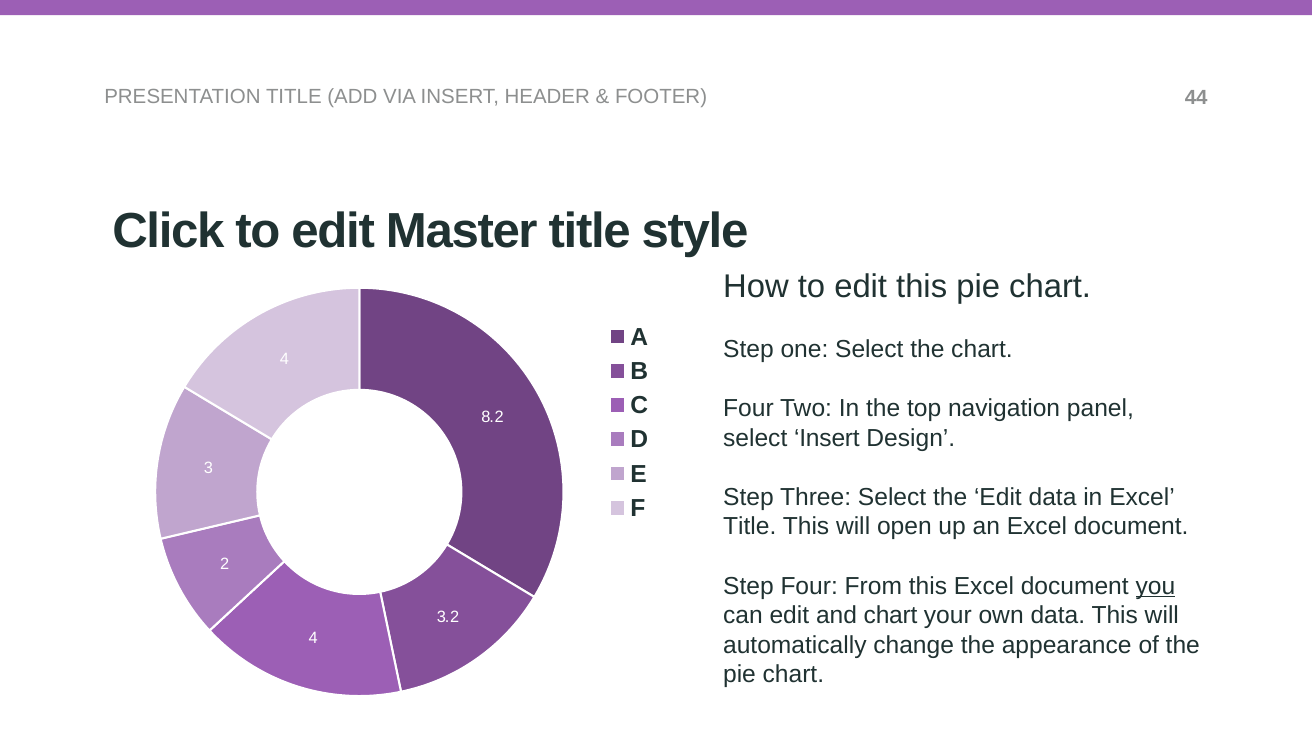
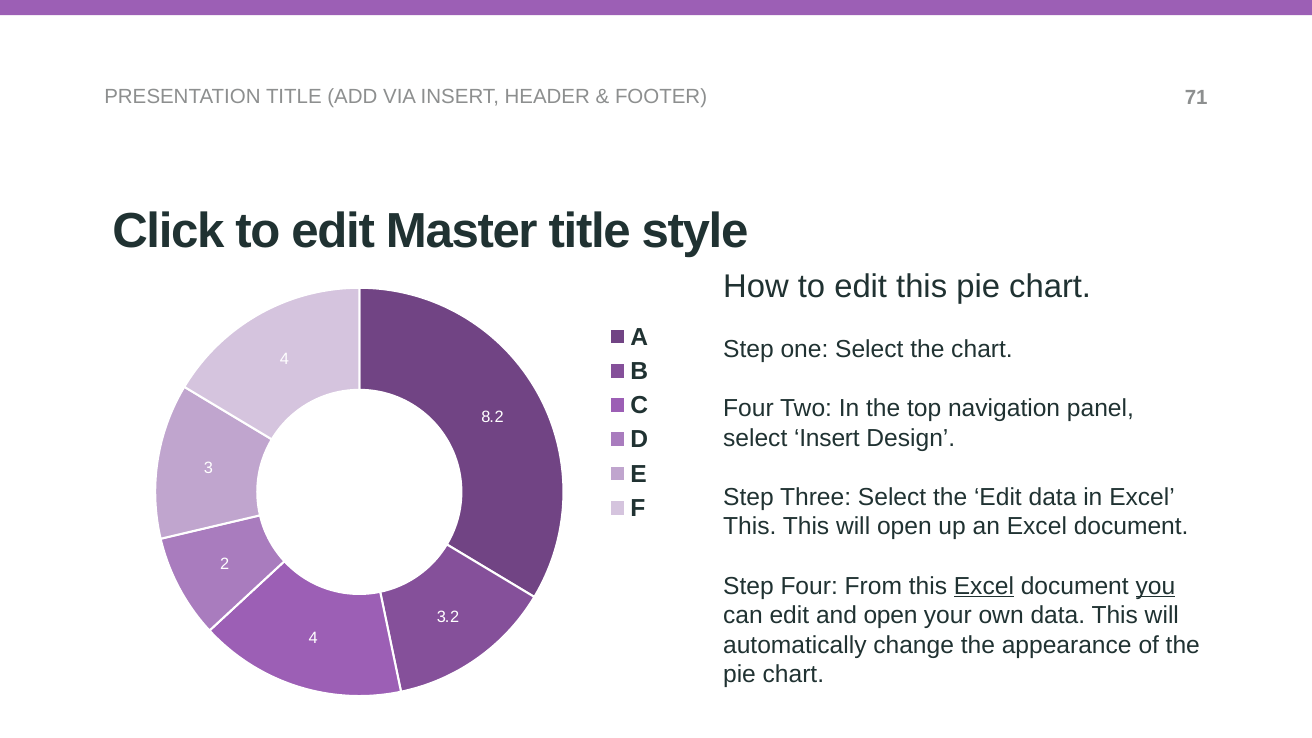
44: 44 -> 71
Title at (750, 527): Title -> This
Excel at (984, 586) underline: none -> present
and chart: chart -> open
